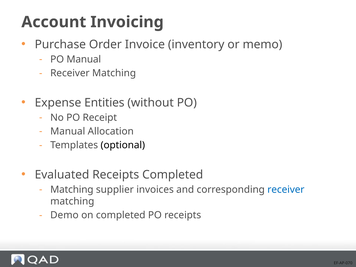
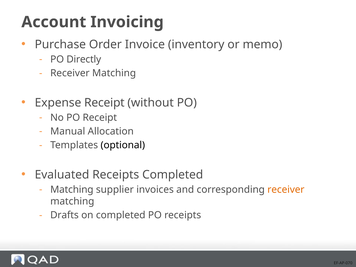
PO Manual: Manual -> Directly
Expense Entities: Entities -> Receipt
receiver at (286, 189) colour: blue -> orange
Demo: Demo -> Drafts
